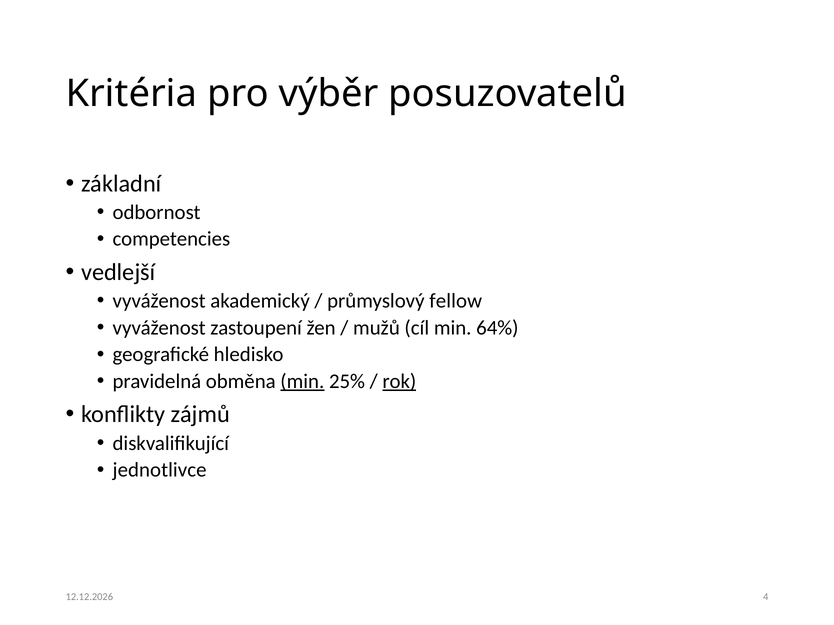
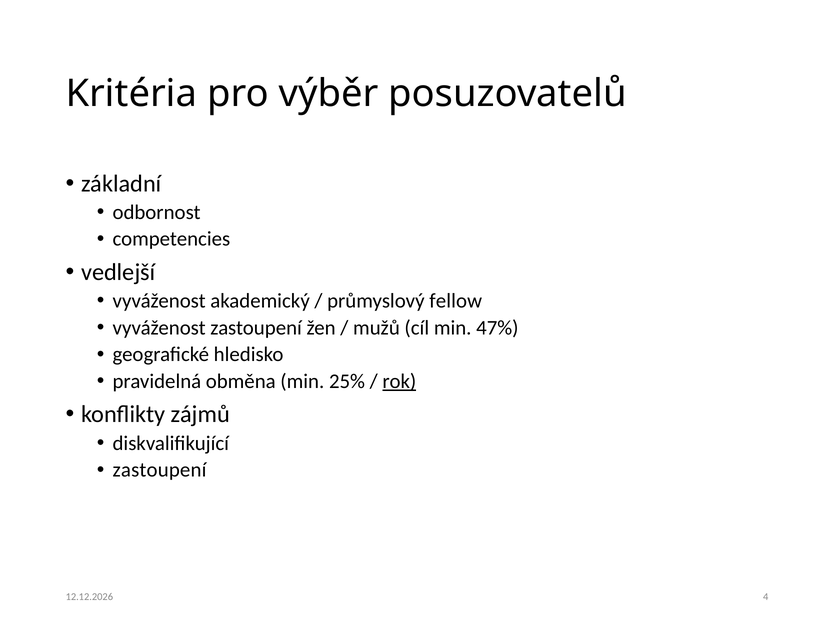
64%: 64% -> 47%
min at (302, 382) underline: present -> none
jednotlivce at (160, 470): jednotlivce -> zastoupení
